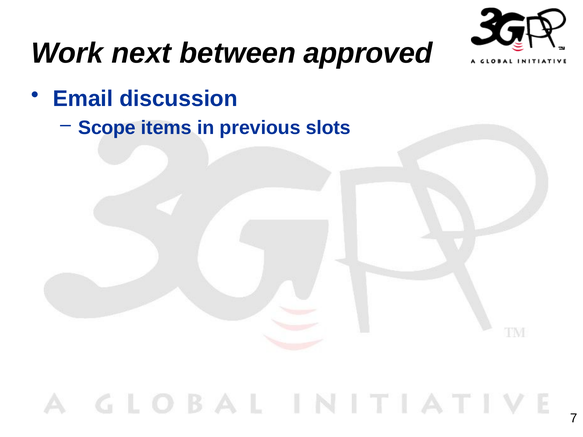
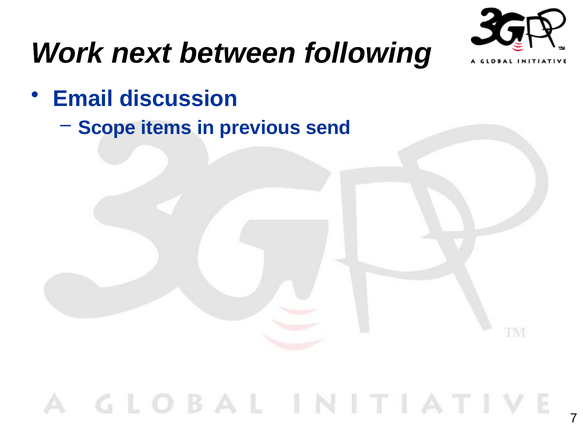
approved: approved -> following
slots: slots -> send
